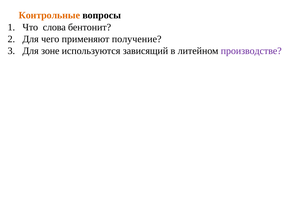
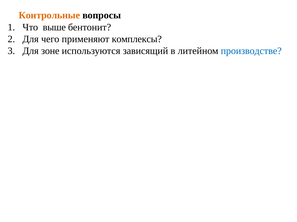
слова: слова -> выше
получение: получение -> комплексы
производстве colour: purple -> blue
